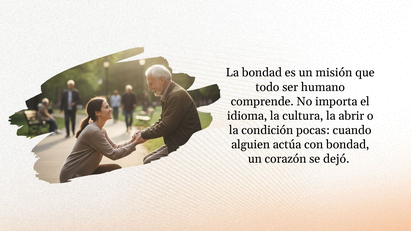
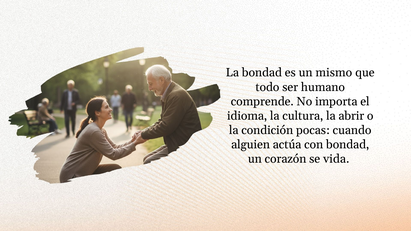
misión: misión -> mismo
dejó: dejó -> vida
